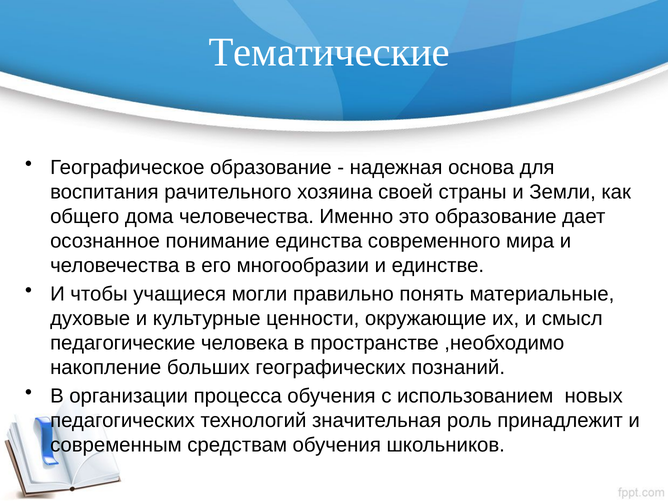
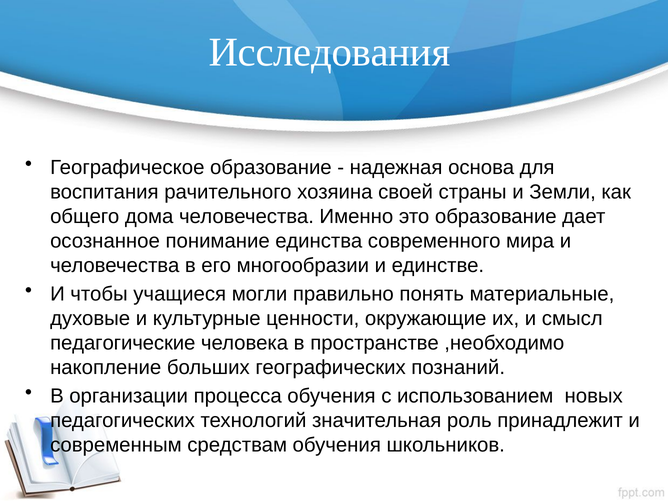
Тематические: Тематические -> Исследования
